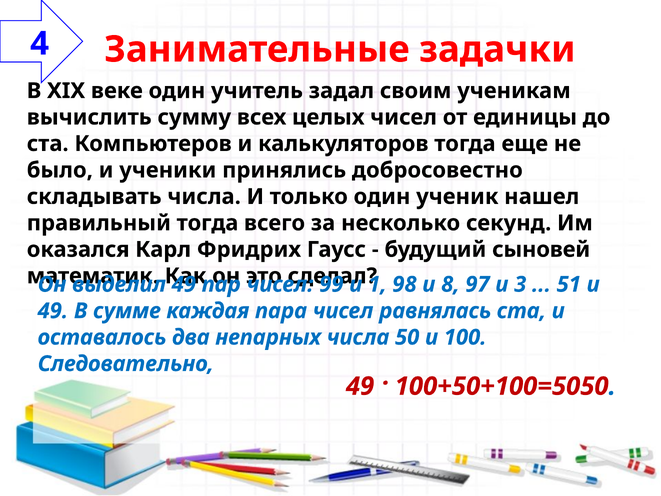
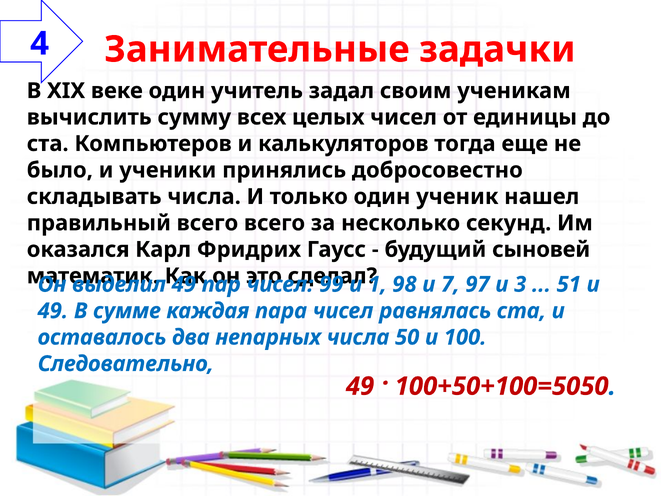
правильный тогда: тогда -> всего
8: 8 -> 7
